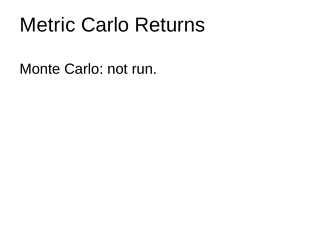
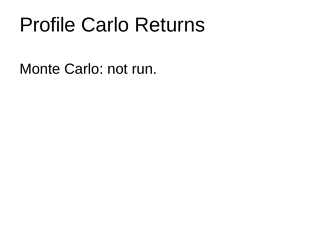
Metric: Metric -> Profile
